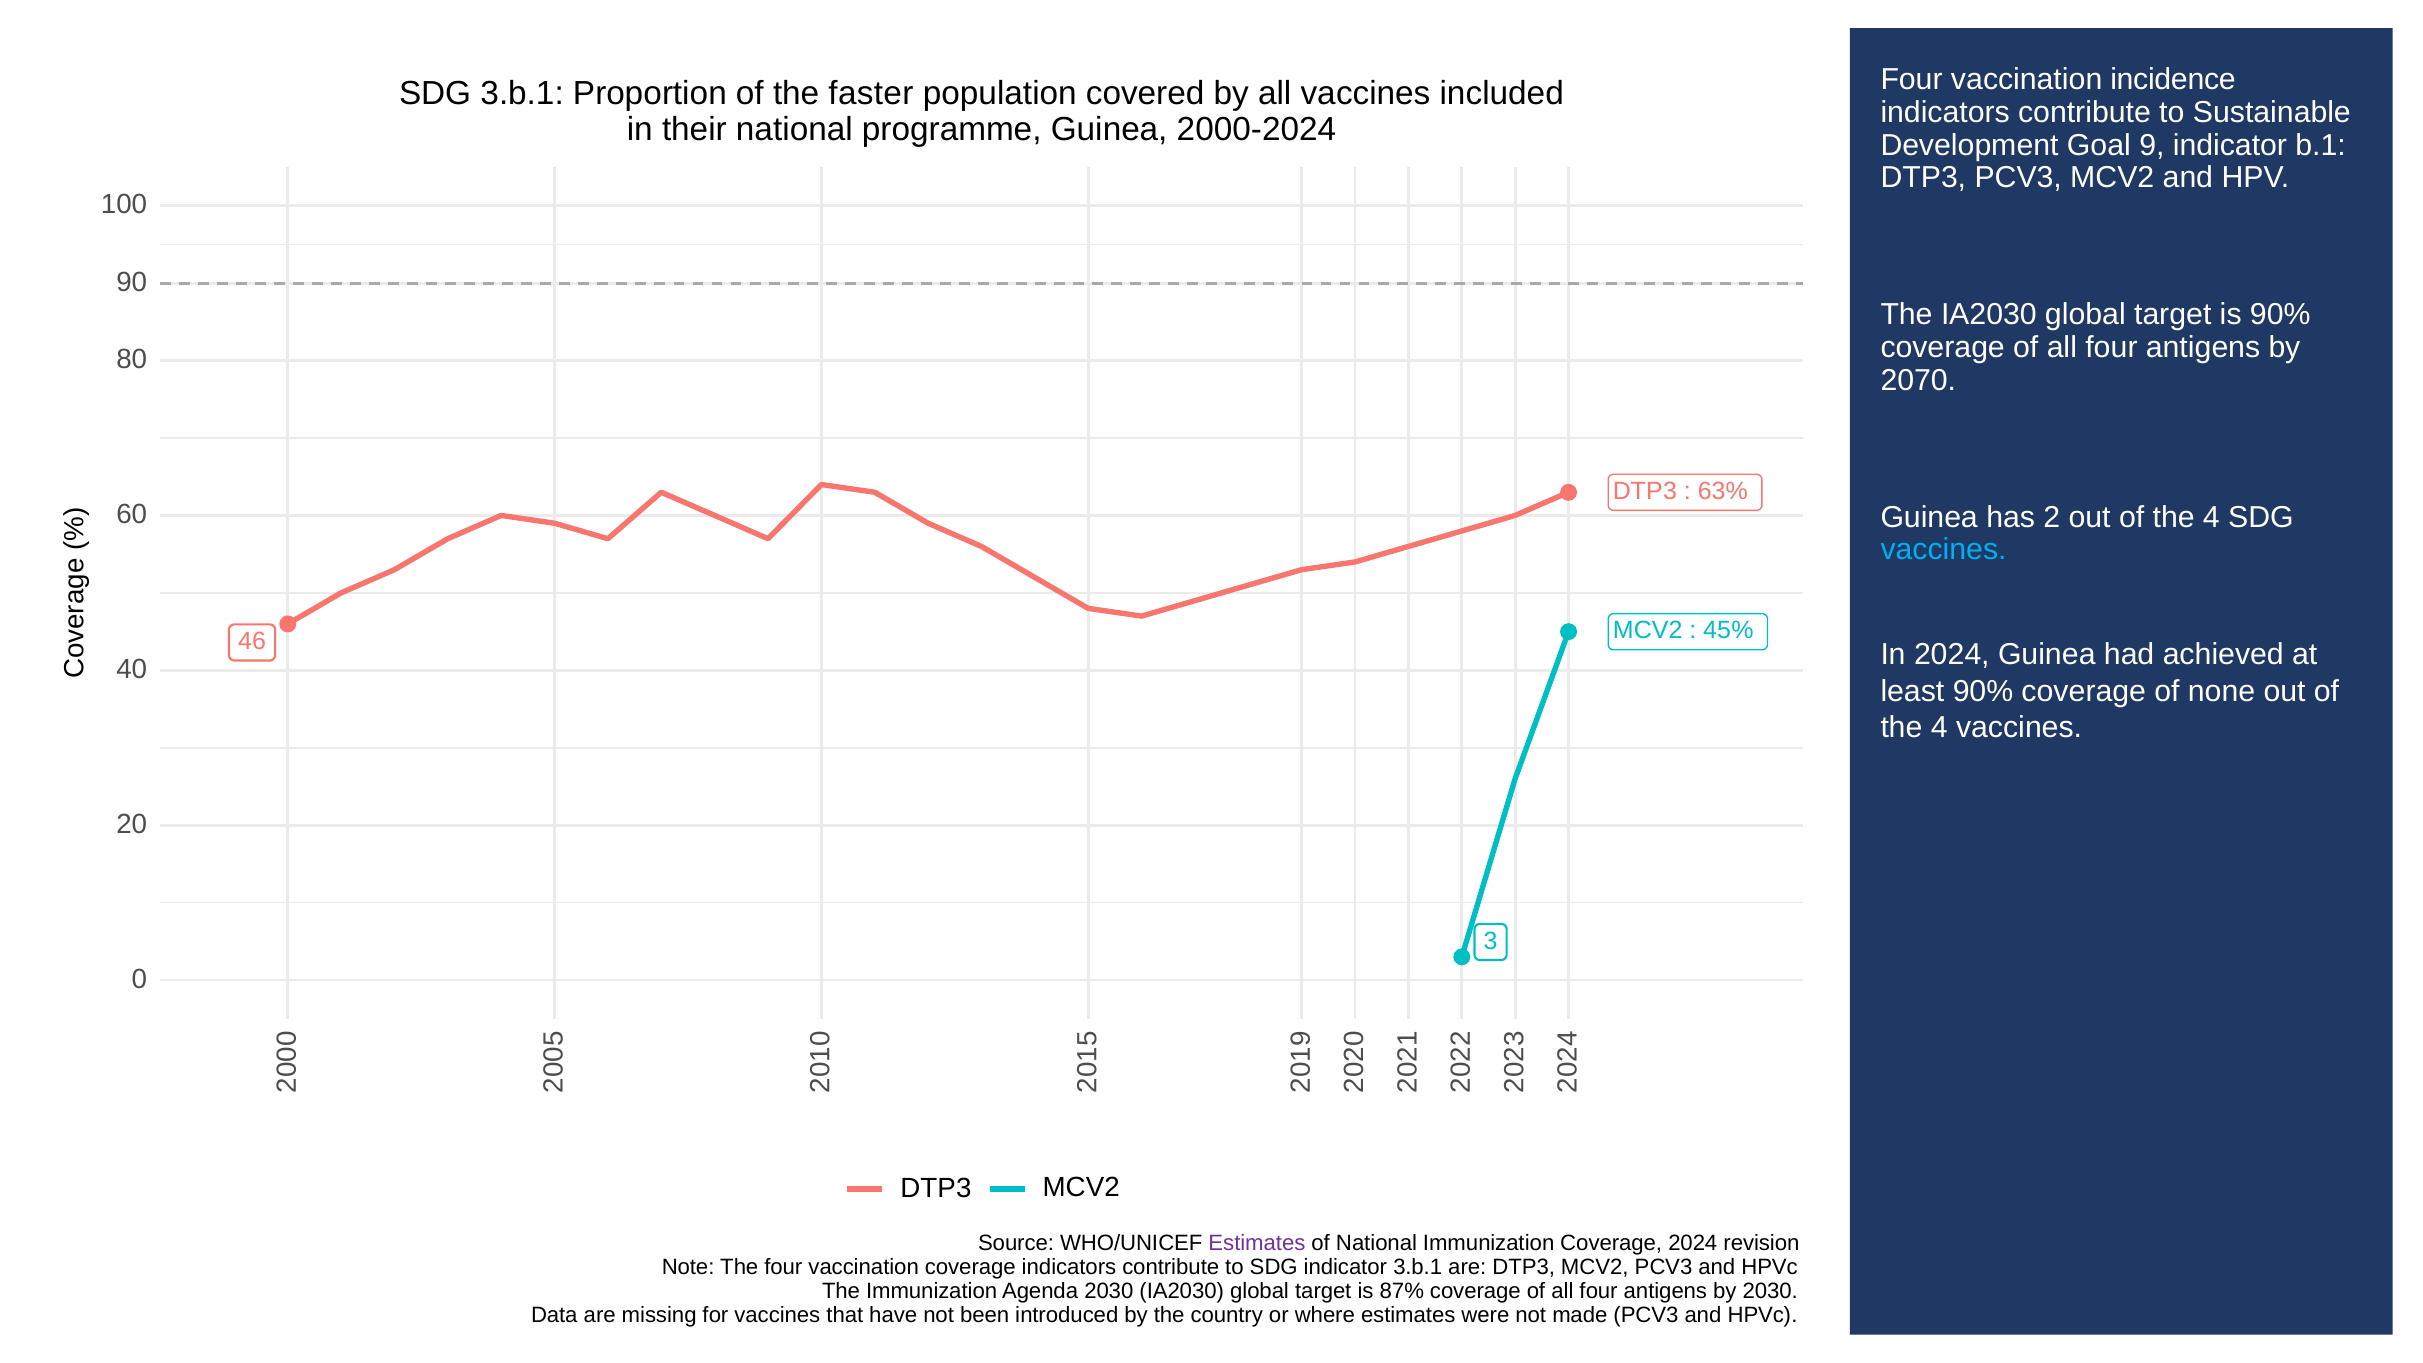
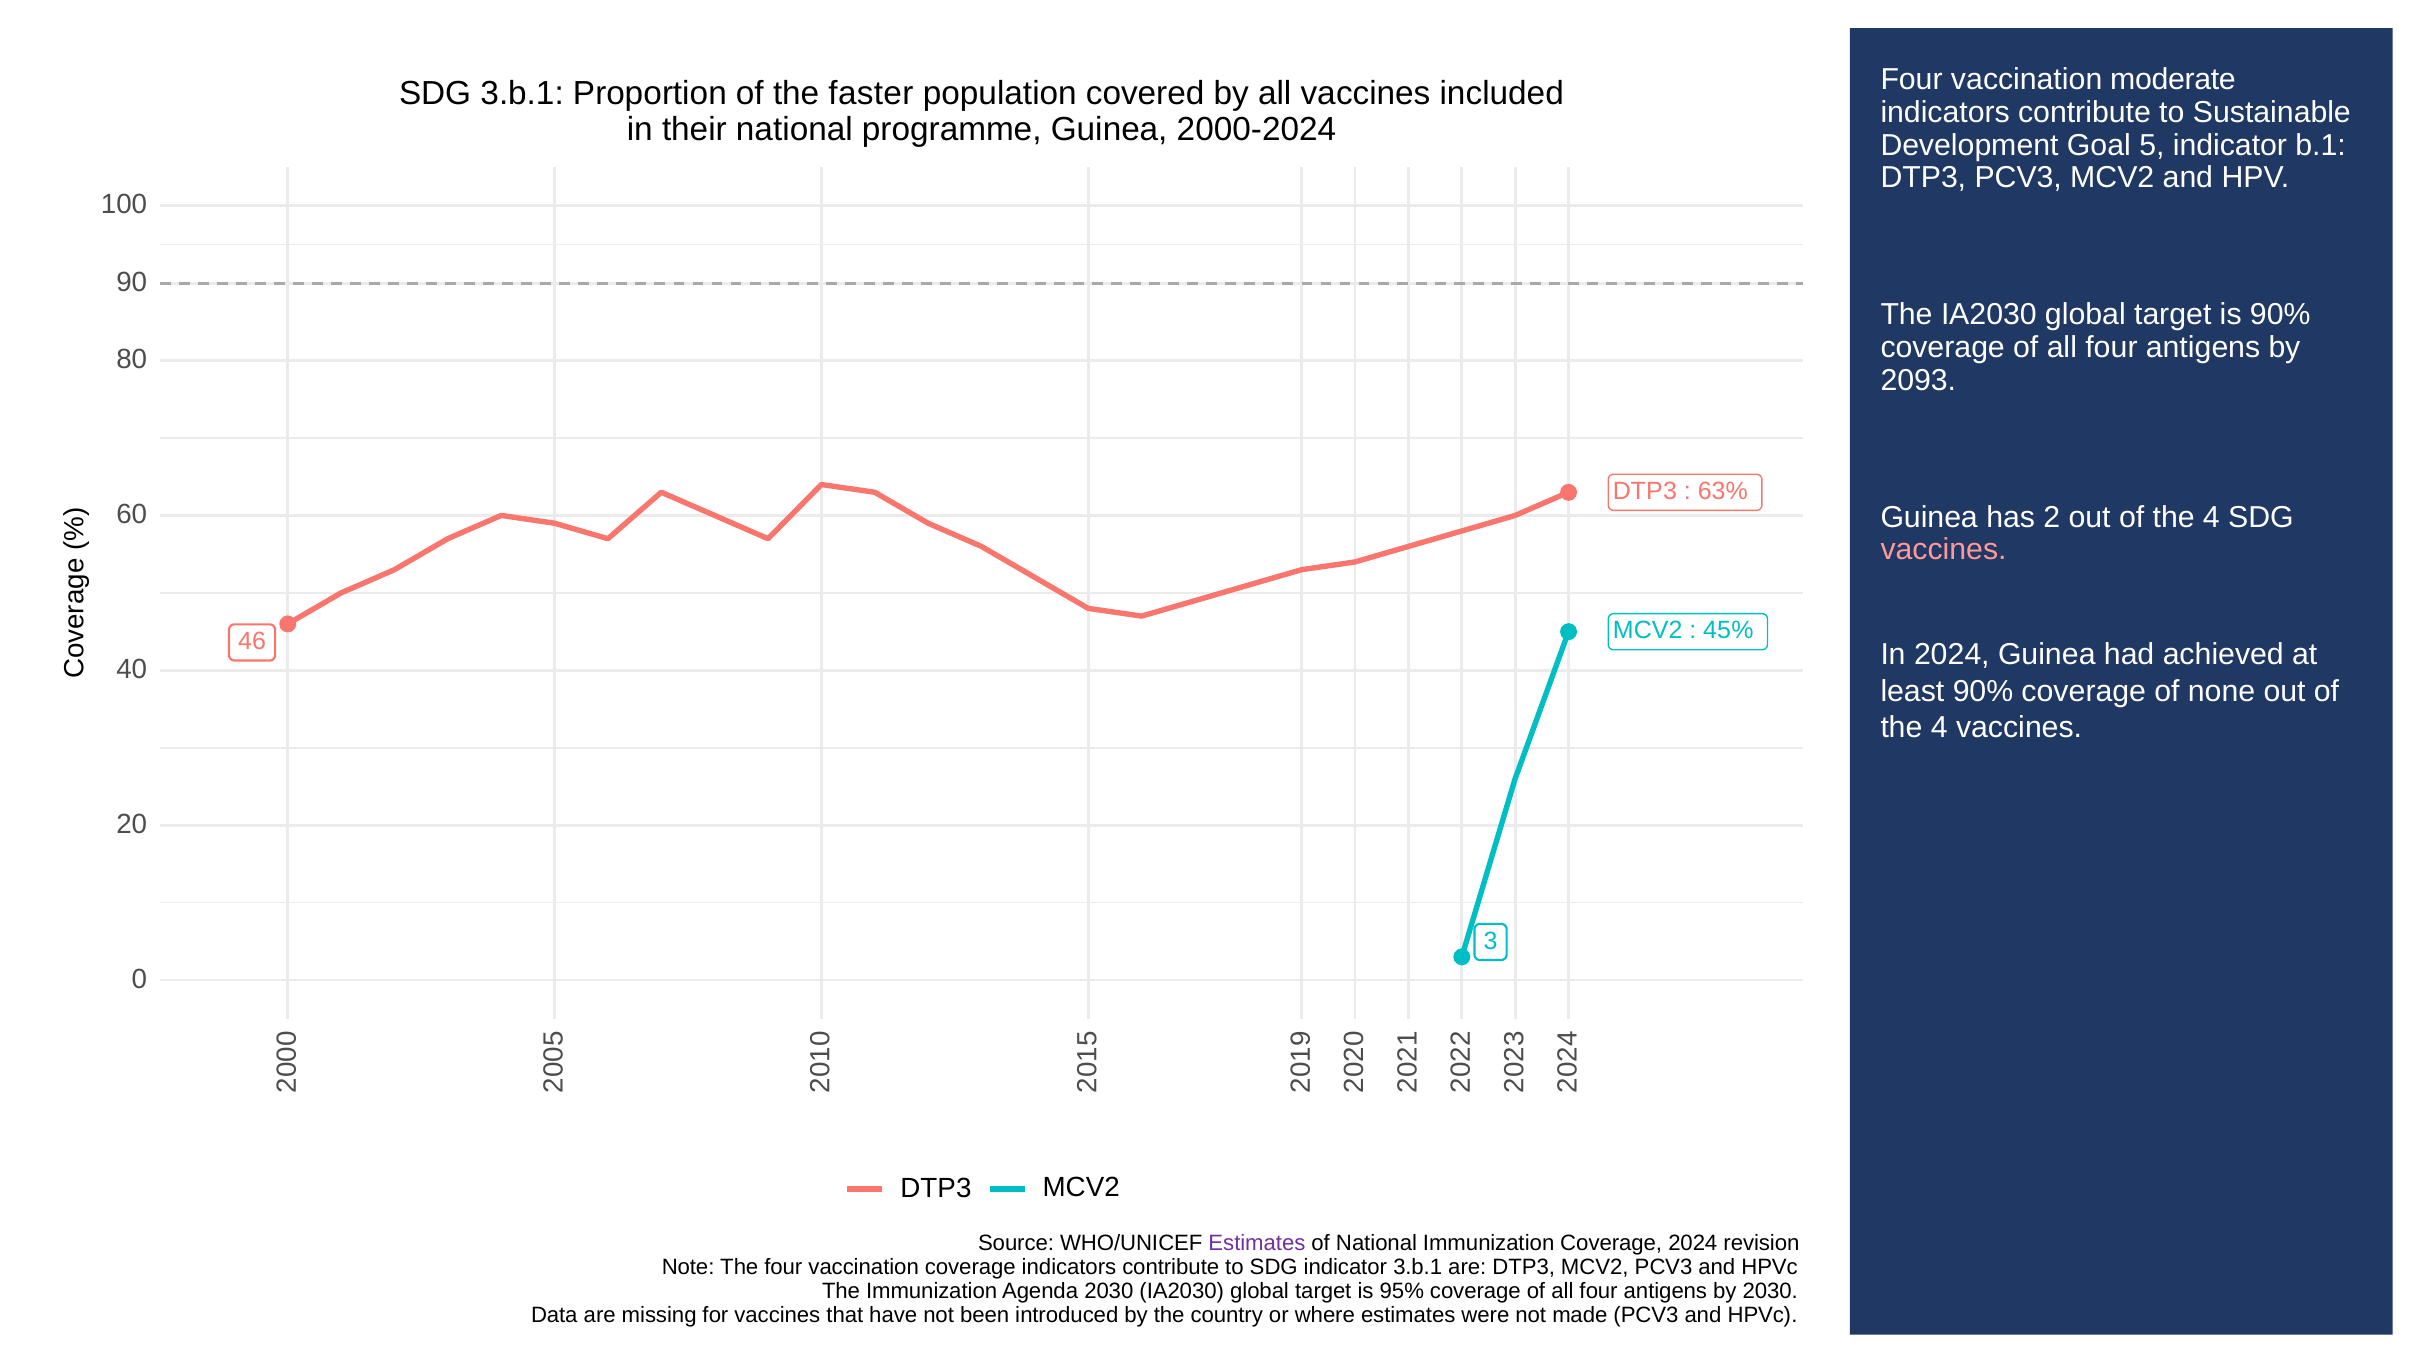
incidence: incidence -> moderate
Goal 9: 9 -> 5
2070: 2070 -> 2093
vaccines at (1944, 550) colour: light blue -> pink
87%: 87% -> 95%
